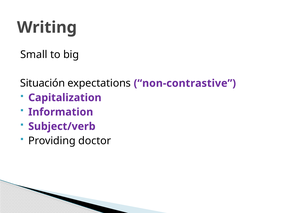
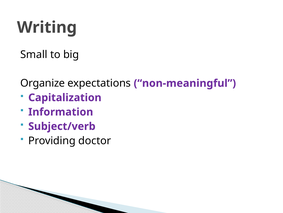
Situación: Situación -> Organize
non-contrastive: non-contrastive -> non-meaningful
